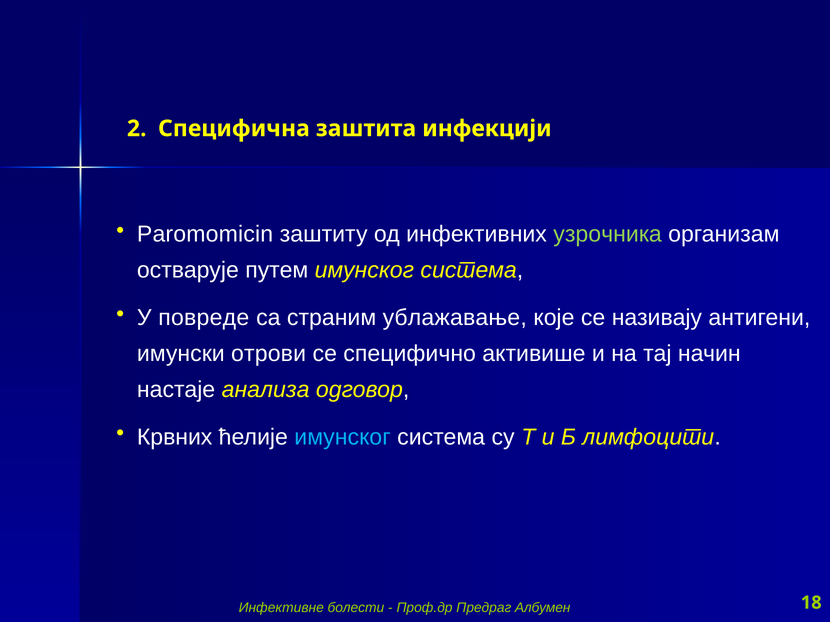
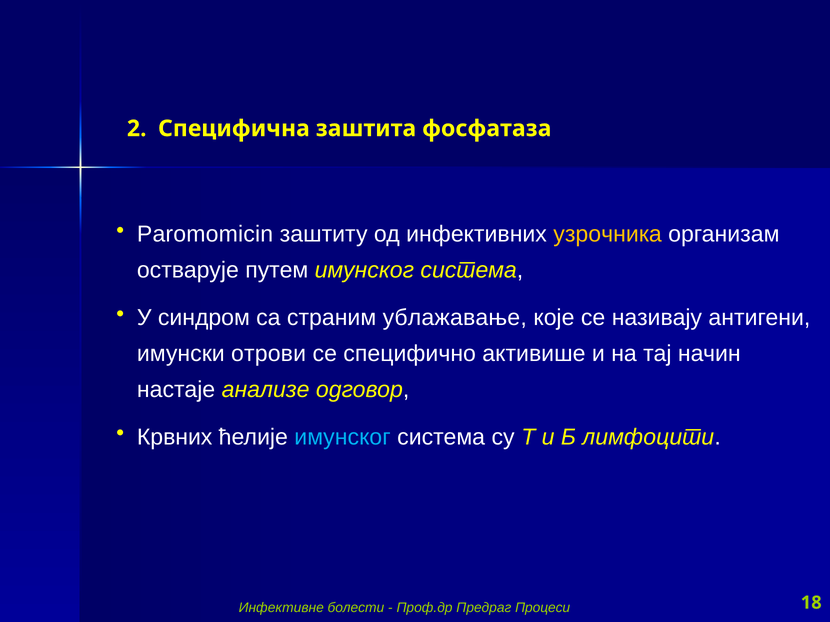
инфекцији: инфекцији -> фосфатаза
узрочника colour: light green -> yellow
повреде: повреде -> синдром
анализа: анализа -> анализе
Албумен: Албумен -> Процеси
